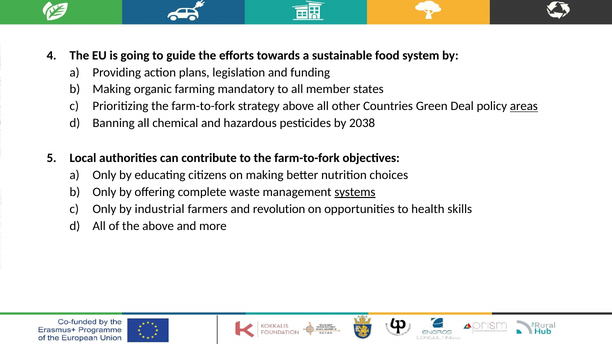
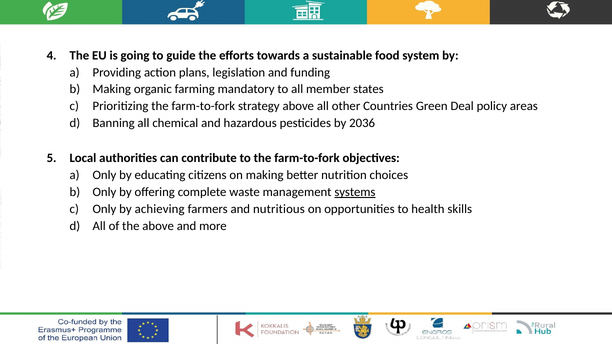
areas underline: present -> none
2038: 2038 -> 2036
industrial: industrial -> achieving
revolution: revolution -> nutritious
